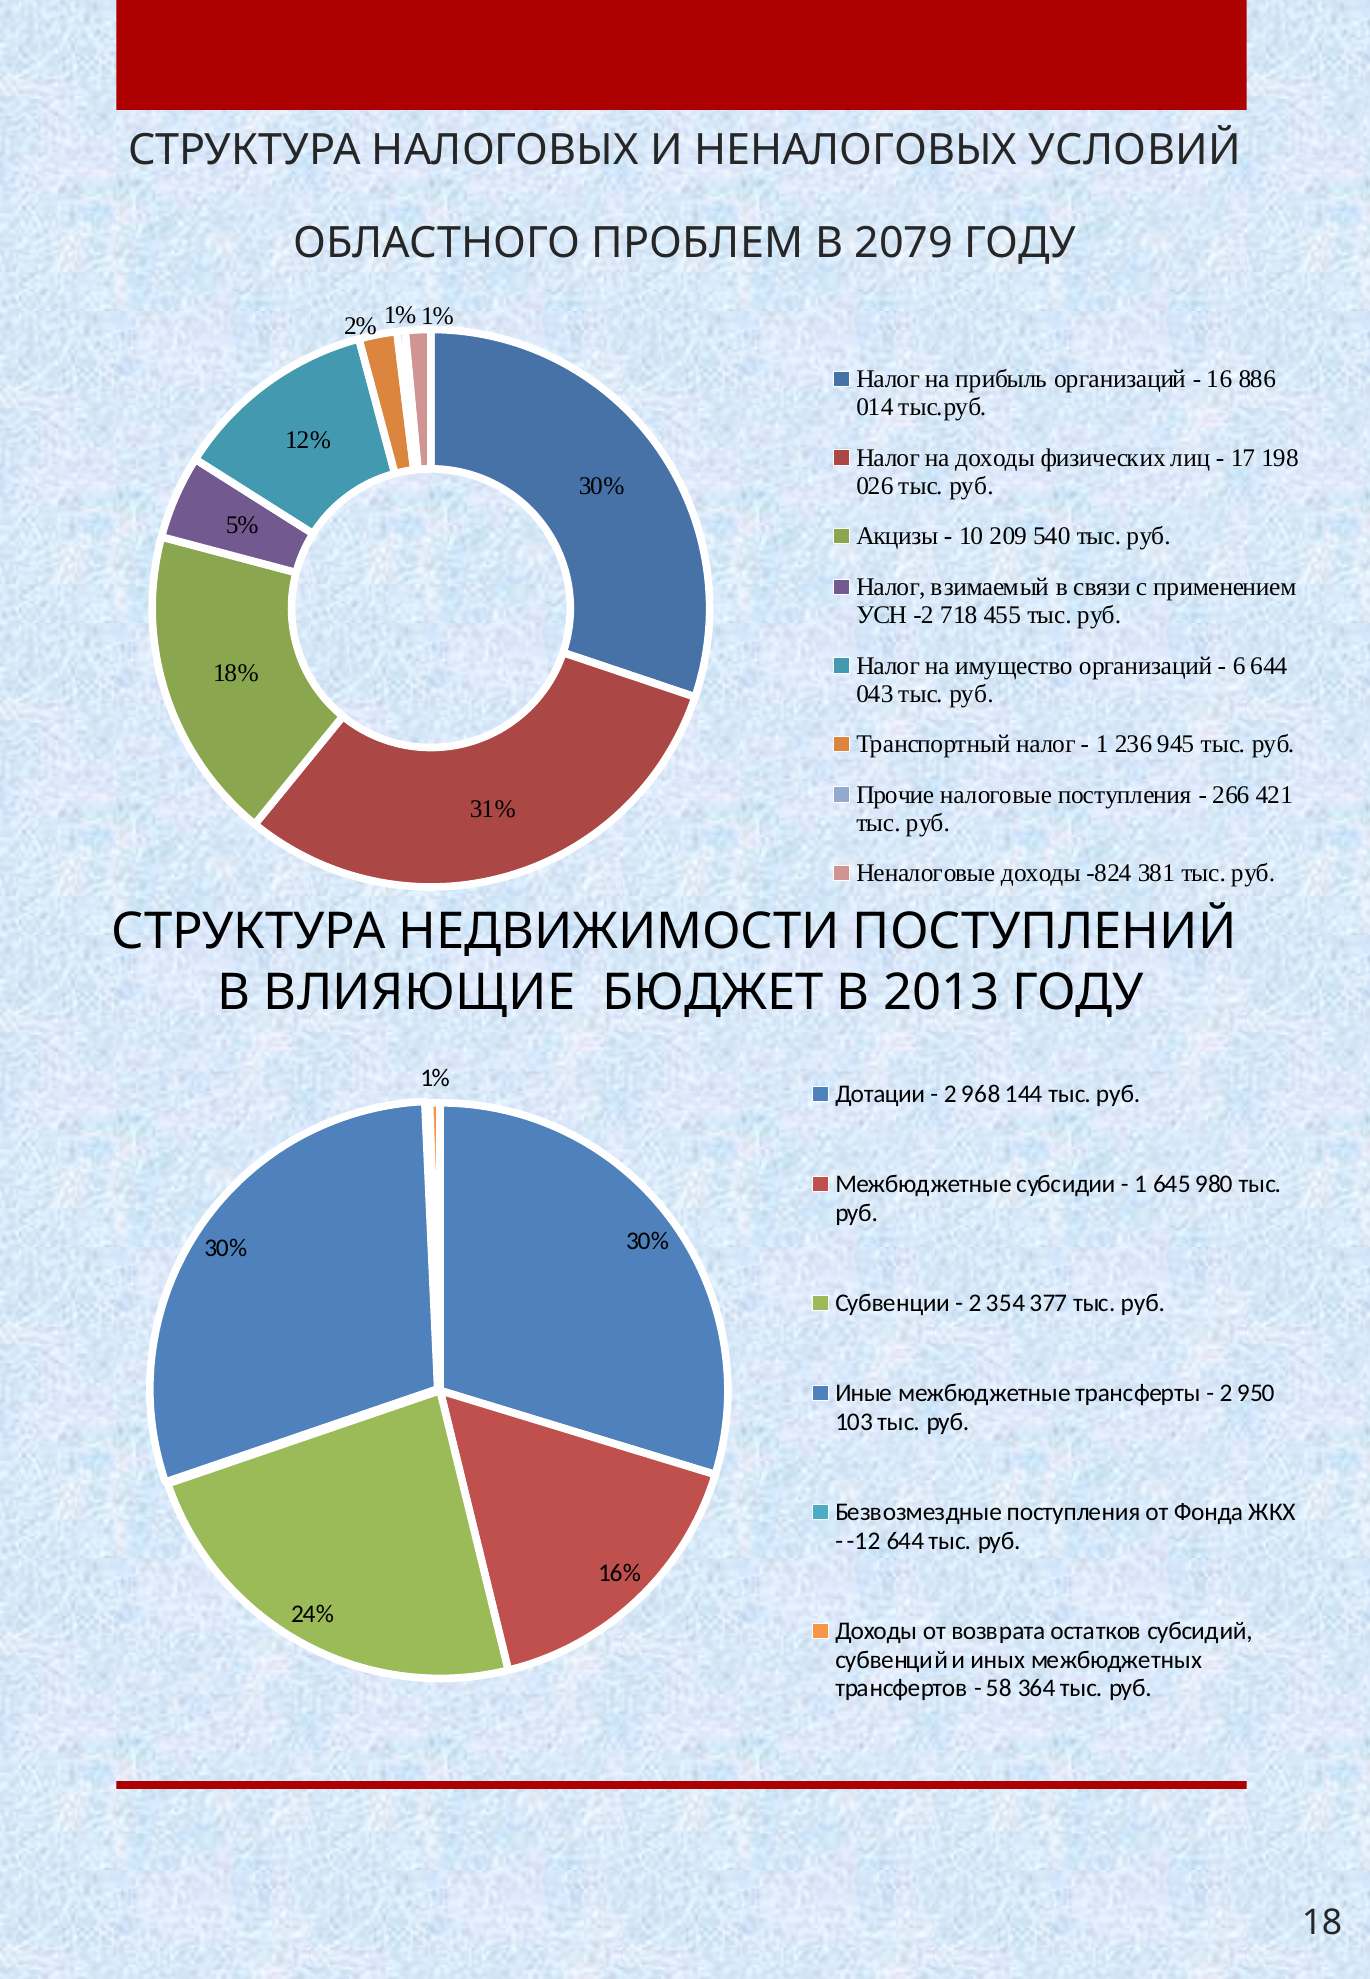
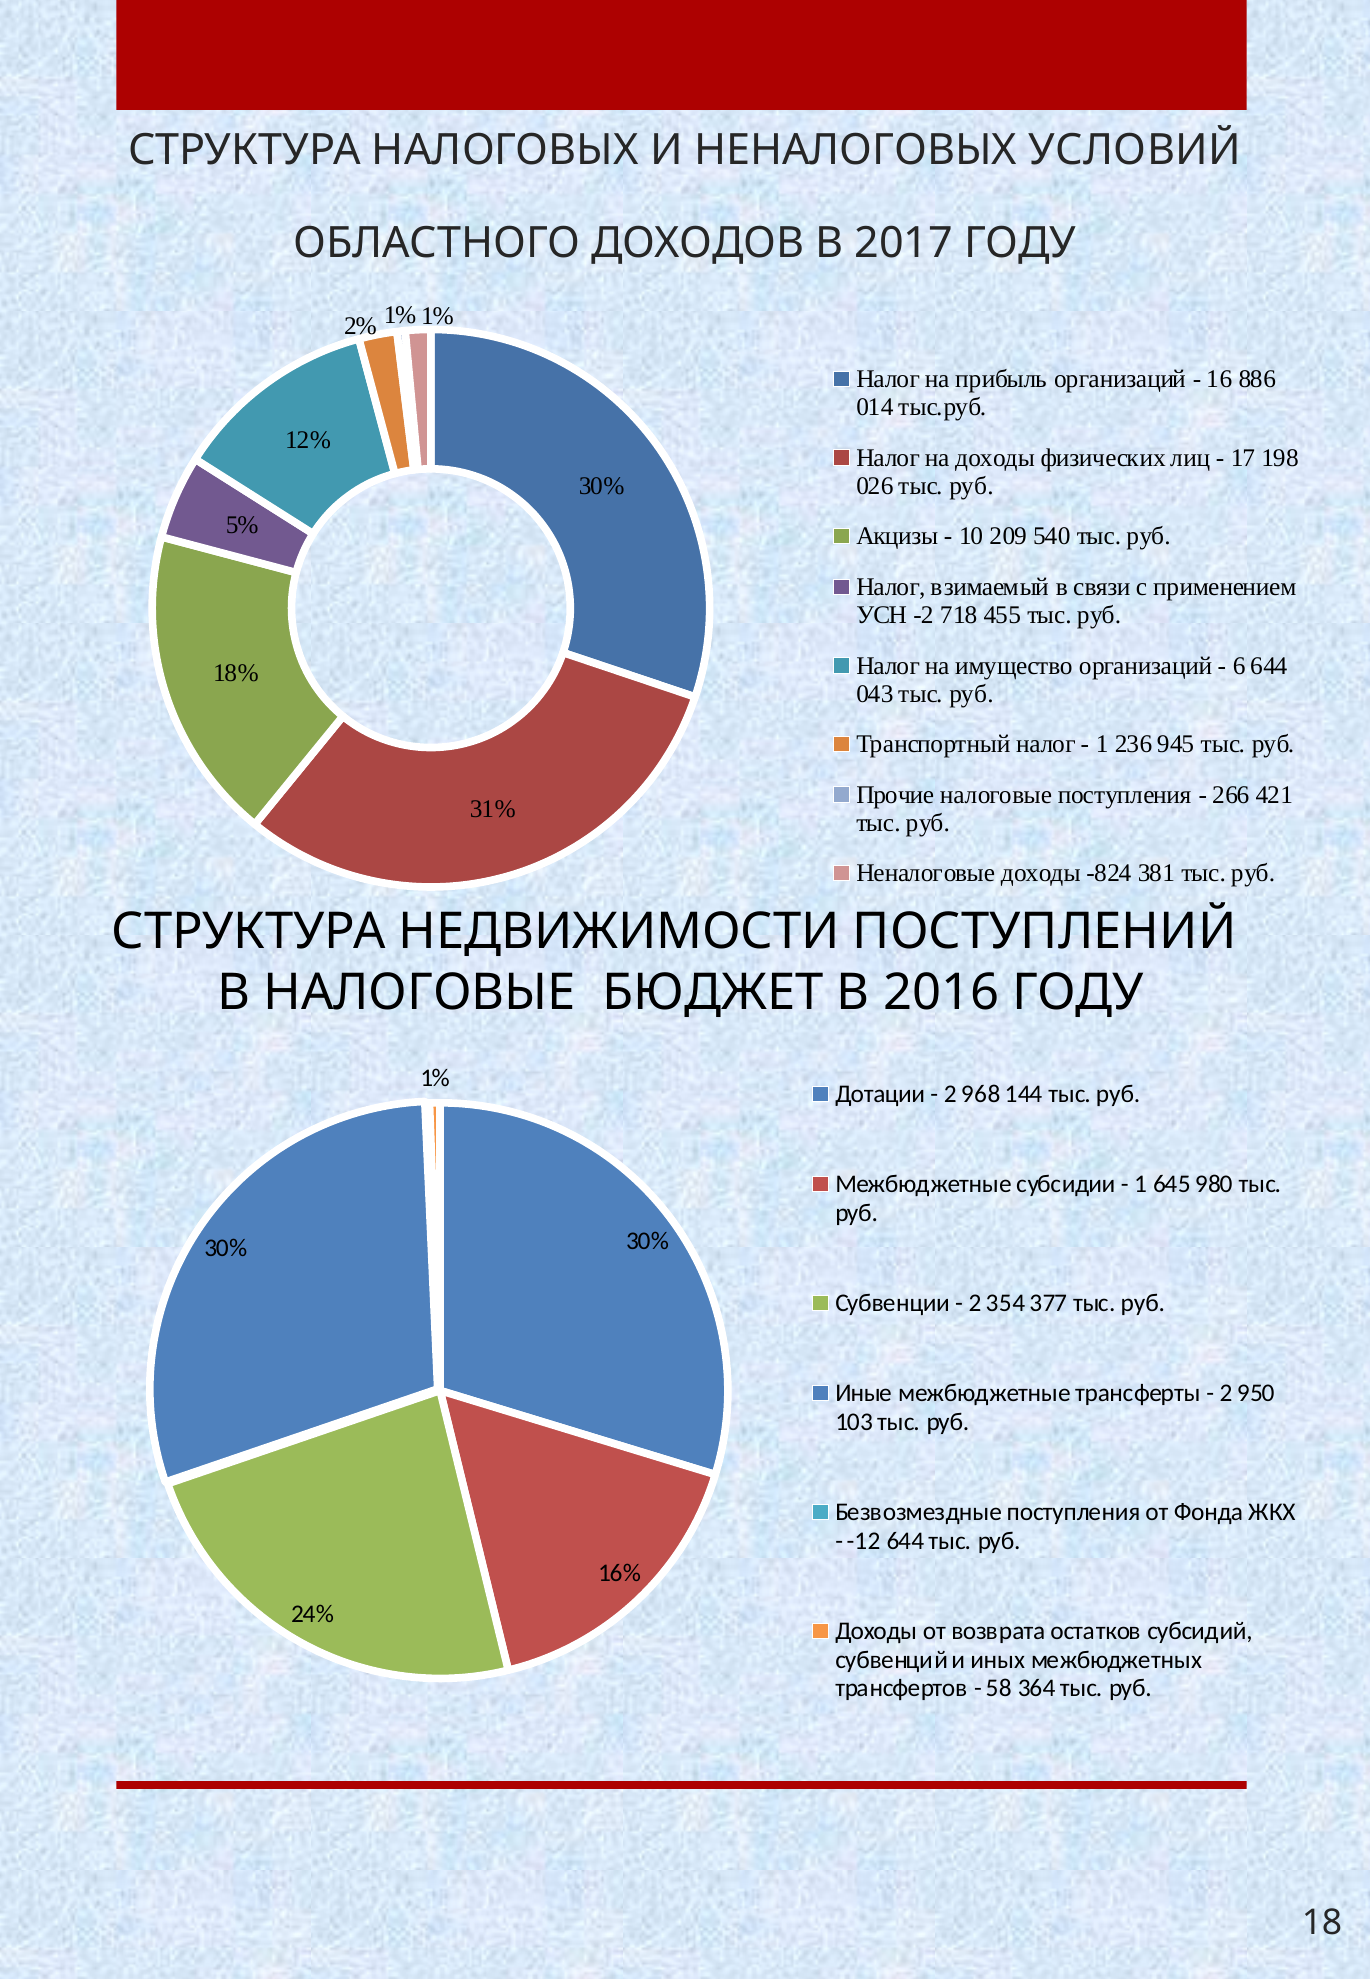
ПРОБЛЕМ: ПРОБЛЕМ -> ДОХОДОВ
2079: 2079 -> 2017
В ВЛИЯЮЩИЕ: ВЛИЯЮЩИЕ -> НАЛОГОВЫЕ
2013: 2013 -> 2016
